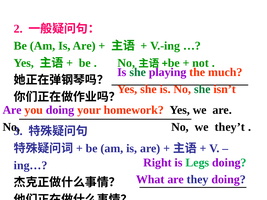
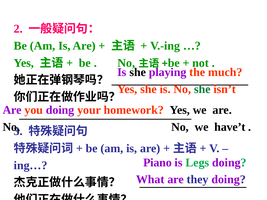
she at (138, 72) colour: green -> black
they’t: they’t -> have’t
Right: Right -> Piano
